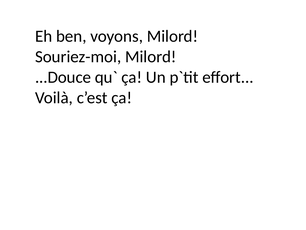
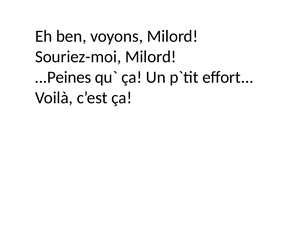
...Douce: ...Douce -> ...Peines
